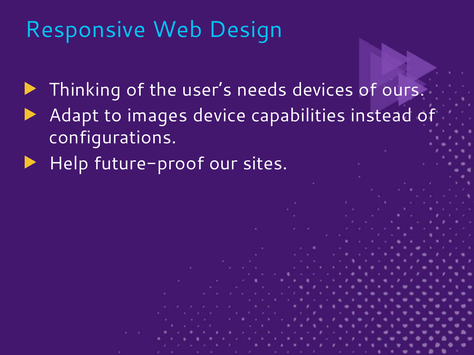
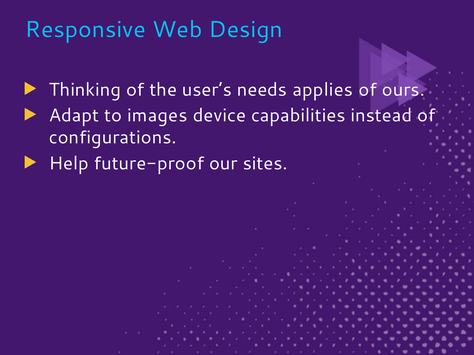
devices: devices -> applies
